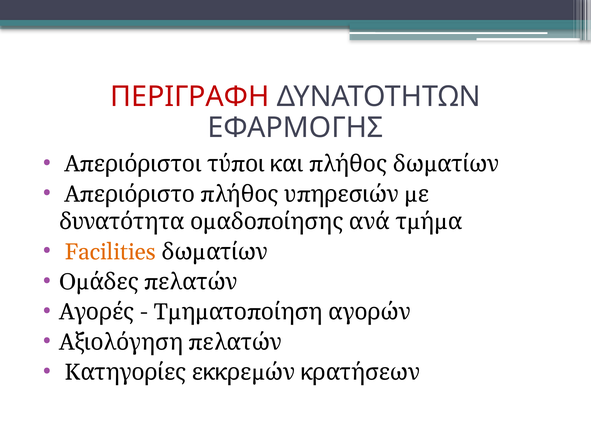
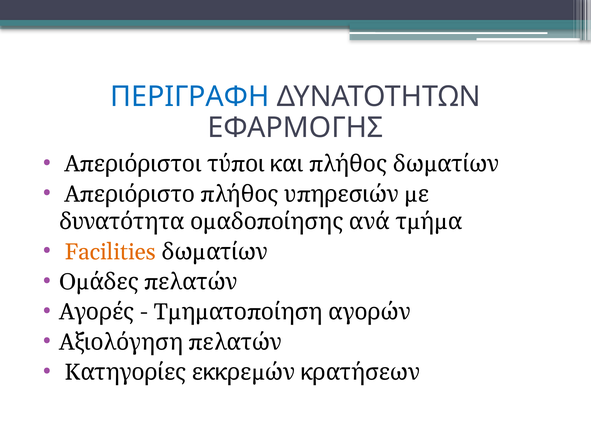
ΠΕΡΙΓΡΑΦΗ colour: red -> blue
